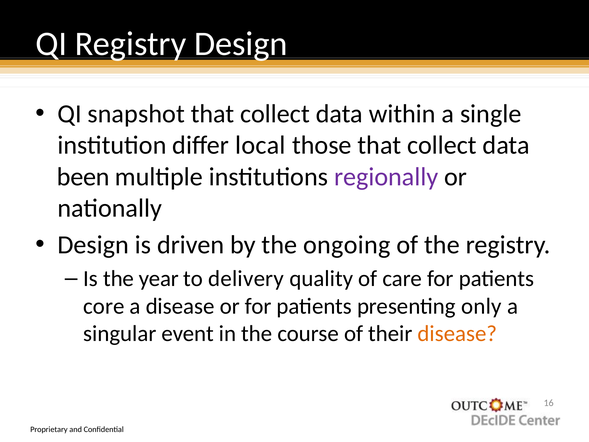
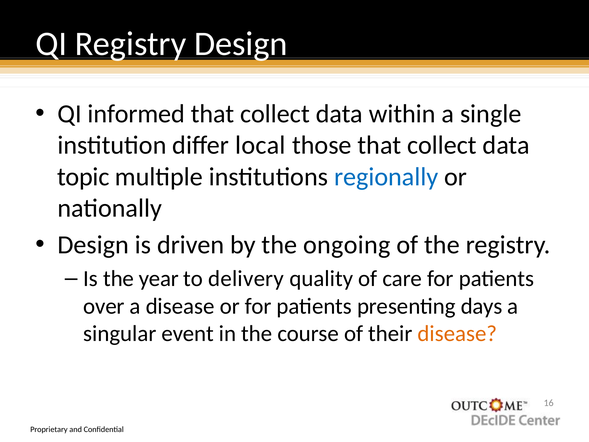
snapshot: snapshot -> informed
been: been -> topic
regionally colour: purple -> blue
core: core -> over
only: only -> days
